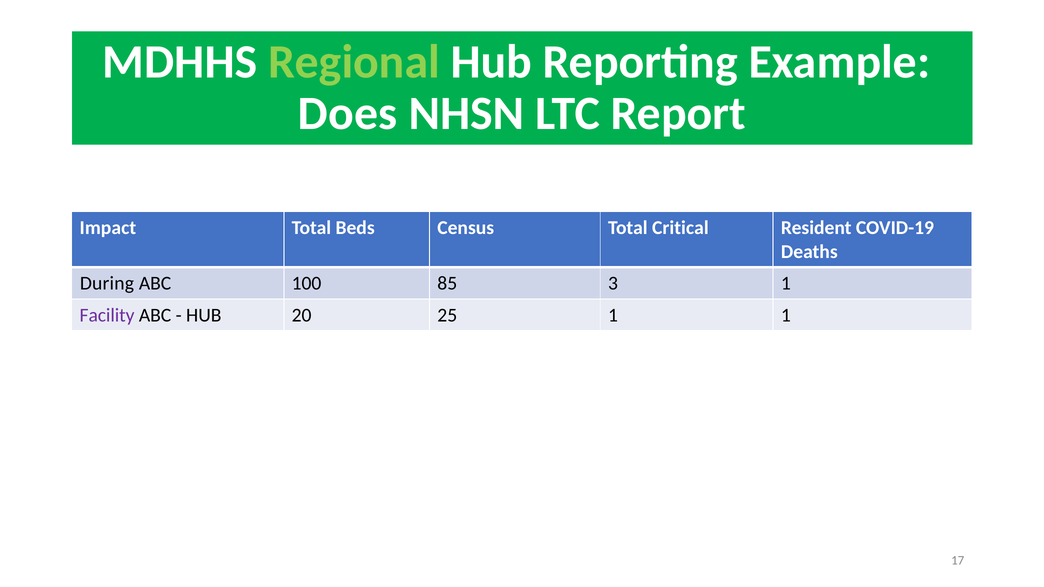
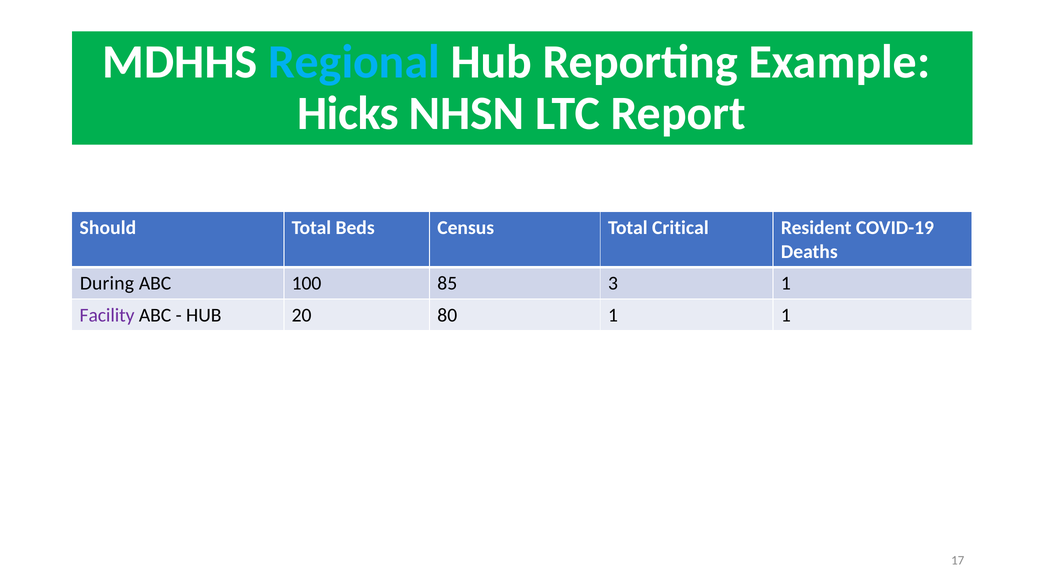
Regional colour: light green -> light blue
Does: Does -> Hicks
Impact: Impact -> Should
25: 25 -> 80
